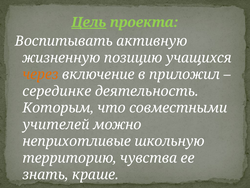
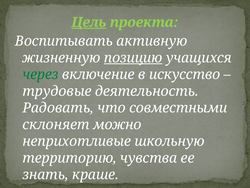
позицию underline: none -> present
через colour: orange -> green
приложил: приложил -> искусство
серединке: серединке -> трудовые
Которым: Которым -> Радовать
учителей: учителей -> склоняет
